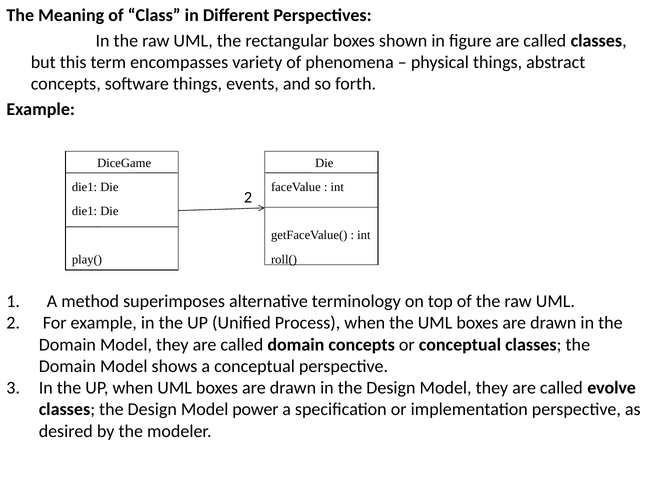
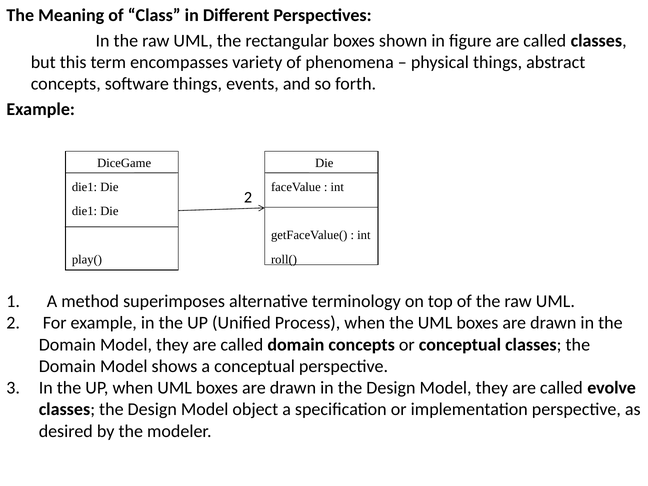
power: power -> object
